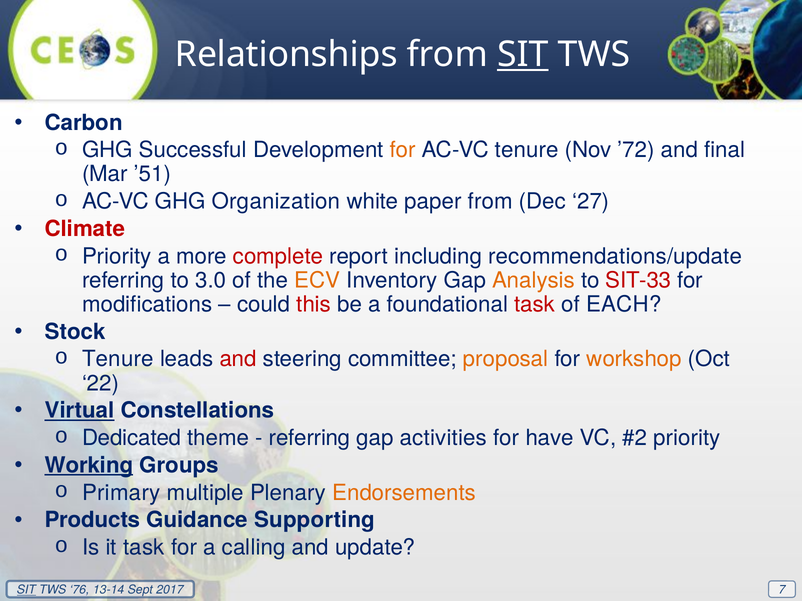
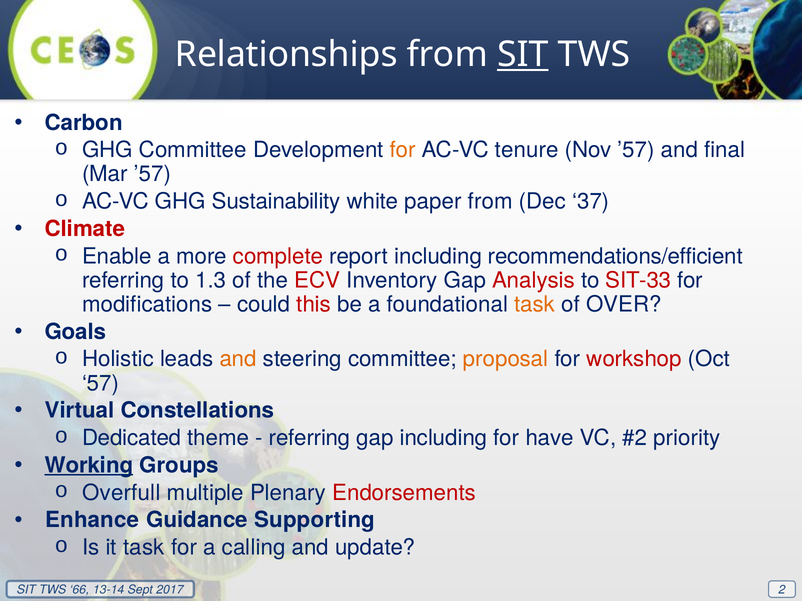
GHG Successful: Successful -> Committee
Nov ’72: ’72 -> ’57
Mar ’51: ’51 -> ’57
Organization: Organization -> Sustainability
27: 27 -> 37
Priority at (117, 256): Priority -> Enable
recommendations/update: recommendations/update -> recommendations/efficient
3.0: 3.0 -> 1.3
ECV colour: orange -> red
Analysis colour: orange -> red
task at (535, 305) colour: red -> orange
EACH: EACH -> OVER
Stock: Stock -> Goals
Tenure at (118, 359): Tenure -> Holistic
and at (238, 359) colour: red -> orange
workshop colour: orange -> red
22: 22 -> 57
Virtual underline: present -> none
gap activities: activities -> including
Primary: Primary -> Overfull
Endorsements colour: orange -> red
Products: Products -> Enhance
SIT at (26, 590) underline: present -> none
76: 76 -> 66
7: 7 -> 2
